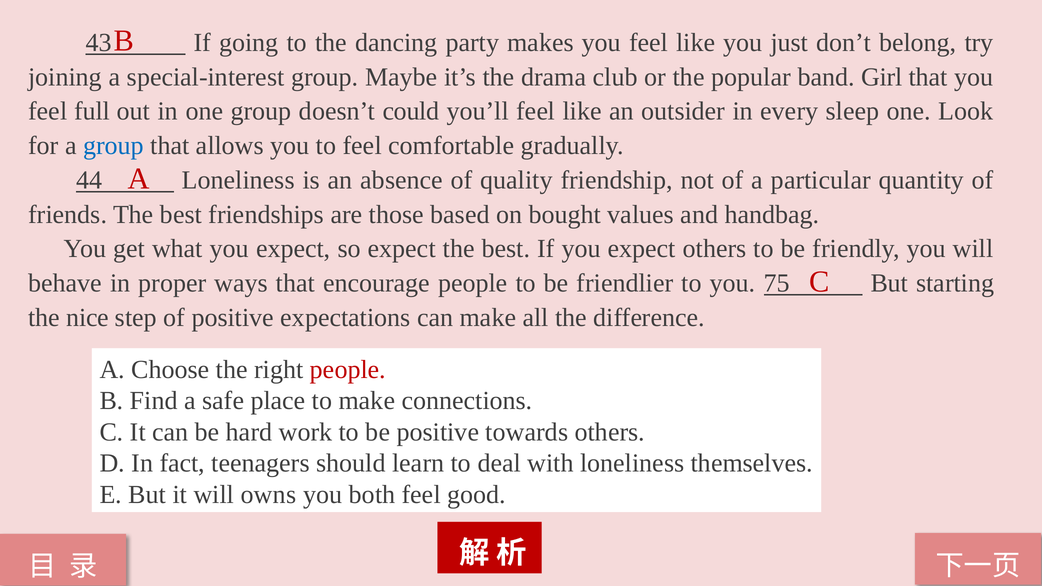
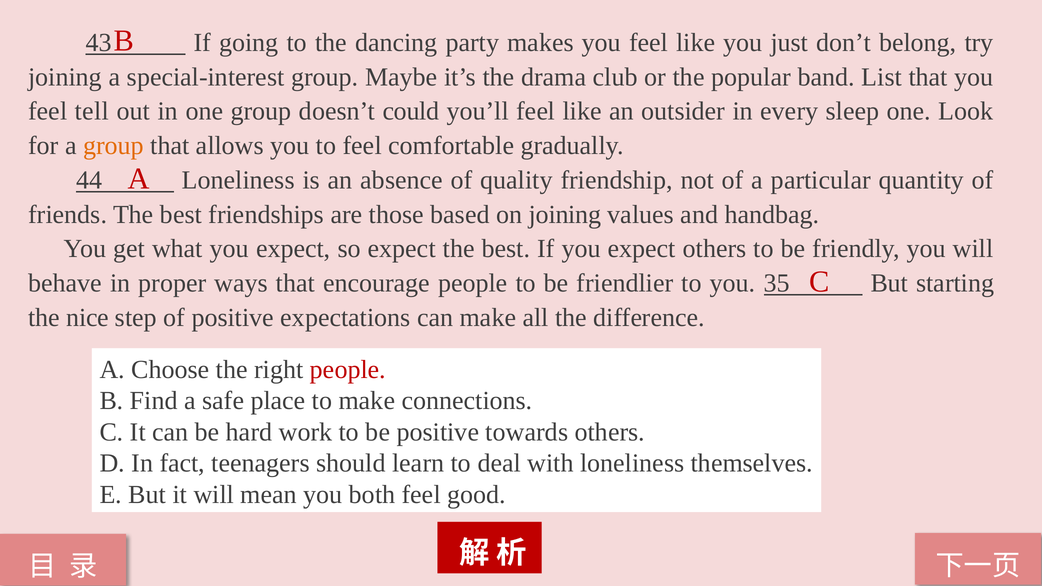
Girl: Girl -> List
full: full -> tell
group at (113, 146) colour: blue -> orange
on bought: bought -> joining
75: 75 -> 35
owns: owns -> mean
